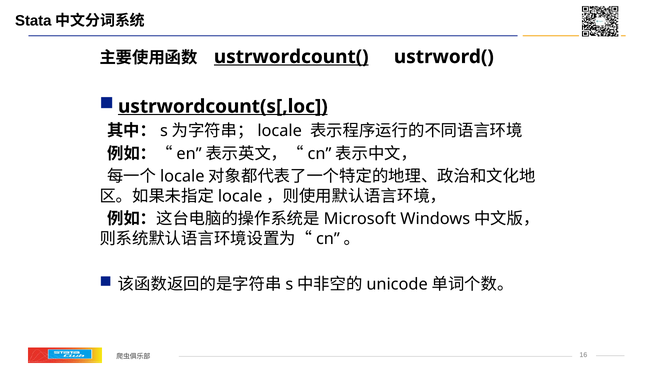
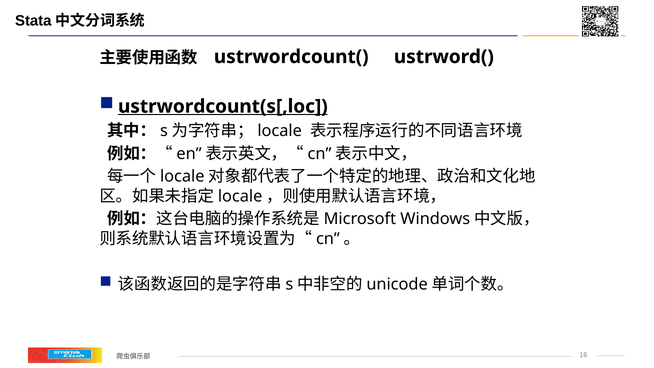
ustrwordcount( underline: present -> none
